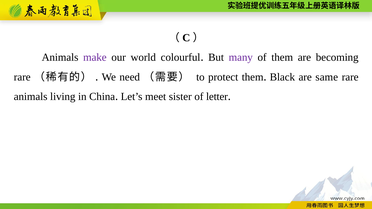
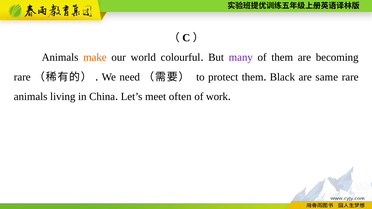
make colour: purple -> orange
sister: sister -> often
letter: letter -> work
